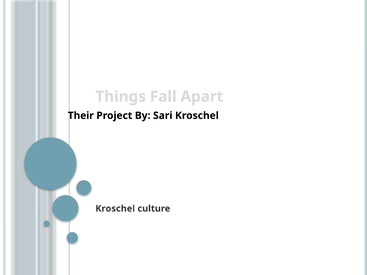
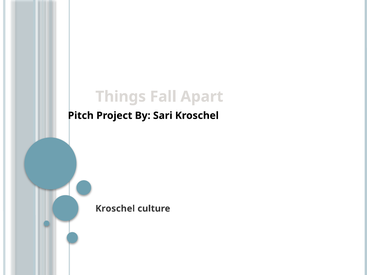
Their: Their -> Pitch
